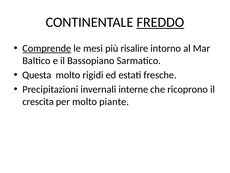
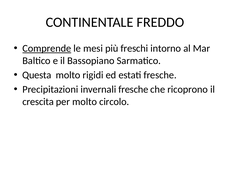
FREDDO underline: present -> none
risalire: risalire -> freschi
invernali interne: interne -> fresche
piante: piante -> circolo
